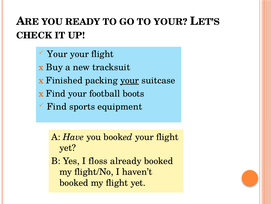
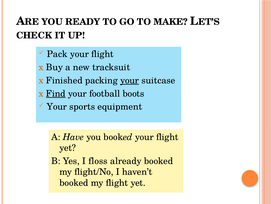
TO YOUR: YOUR -> MAKE
Your at (57, 54): Your -> Pack
Find at (56, 93) underline: none -> present
Find at (57, 106): Find -> Your
